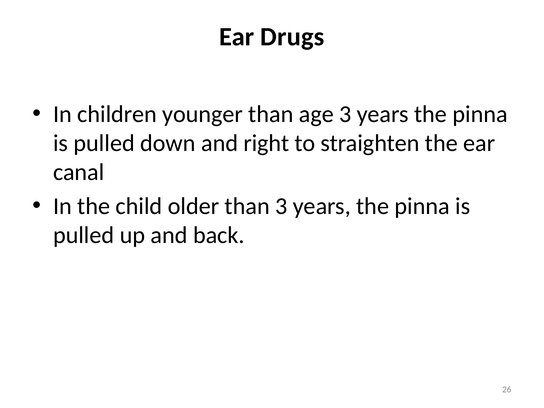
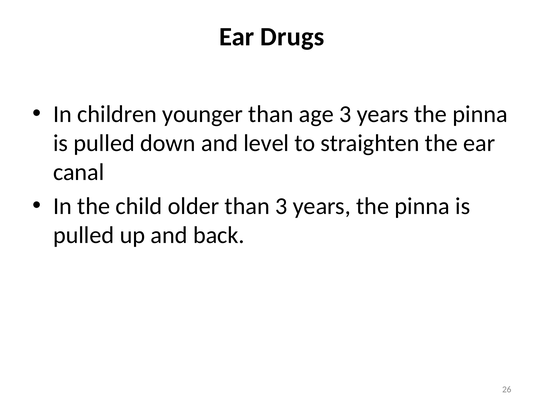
right: right -> level
